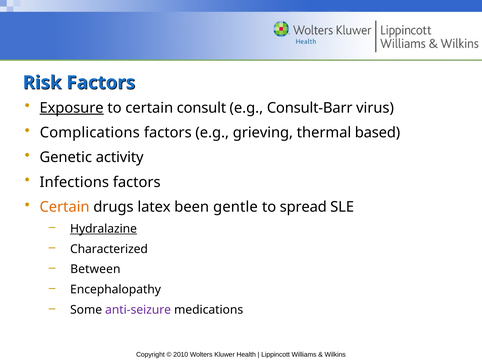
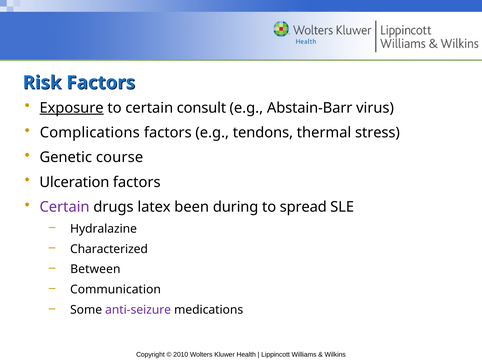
Consult-Barr: Consult-Barr -> Abstain-Barr
grieving: grieving -> tendons
based: based -> stress
activity: activity -> course
Infections: Infections -> Ulceration
Certain at (65, 207) colour: orange -> purple
gentle: gentle -> during
Hydralazine underline: present -> none
Encephalopathy: Encephalopathy -> Communication
